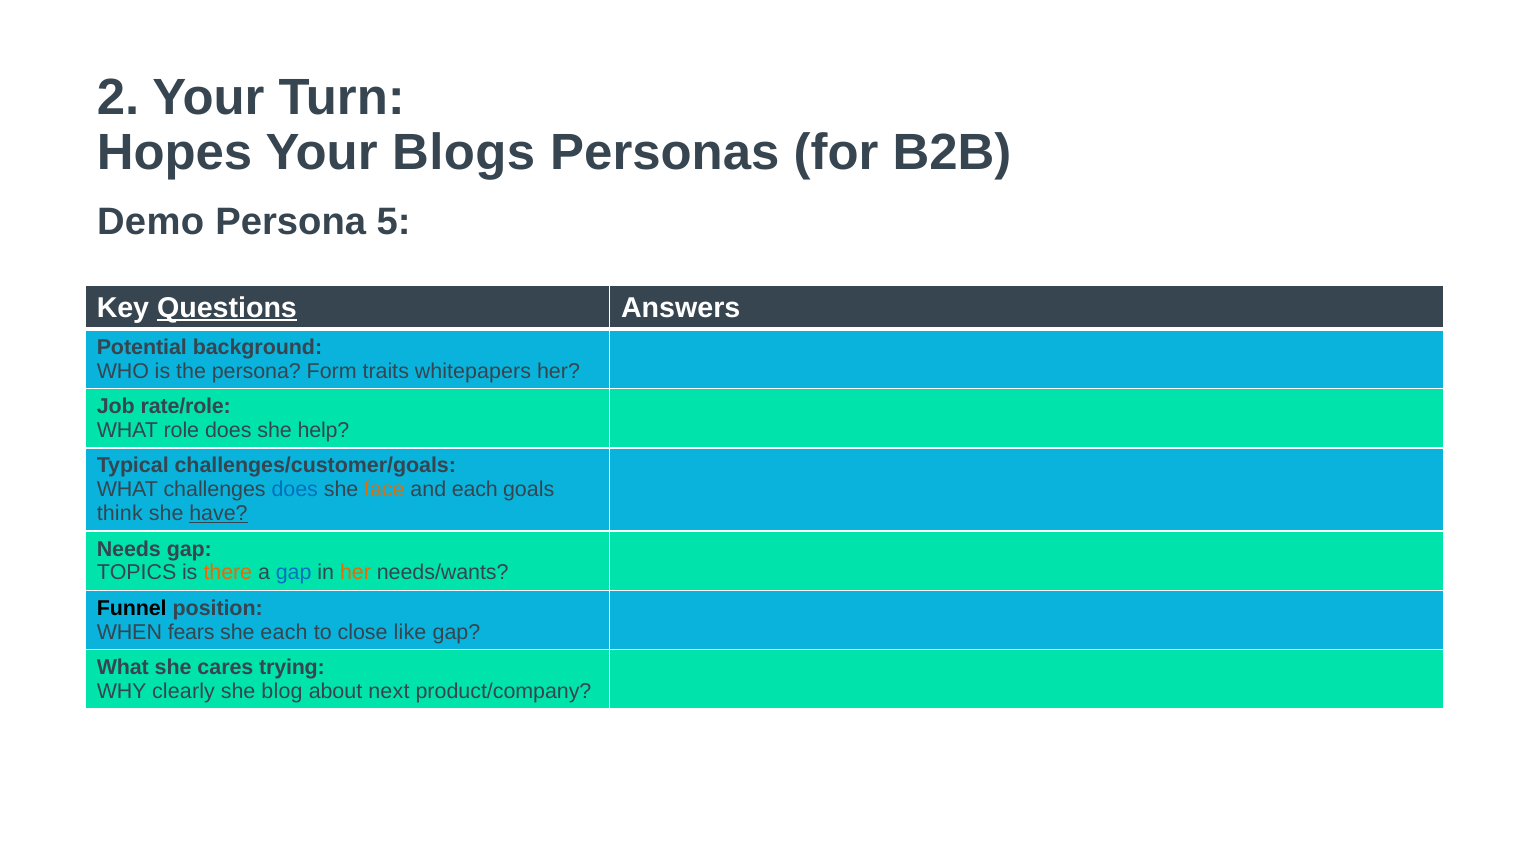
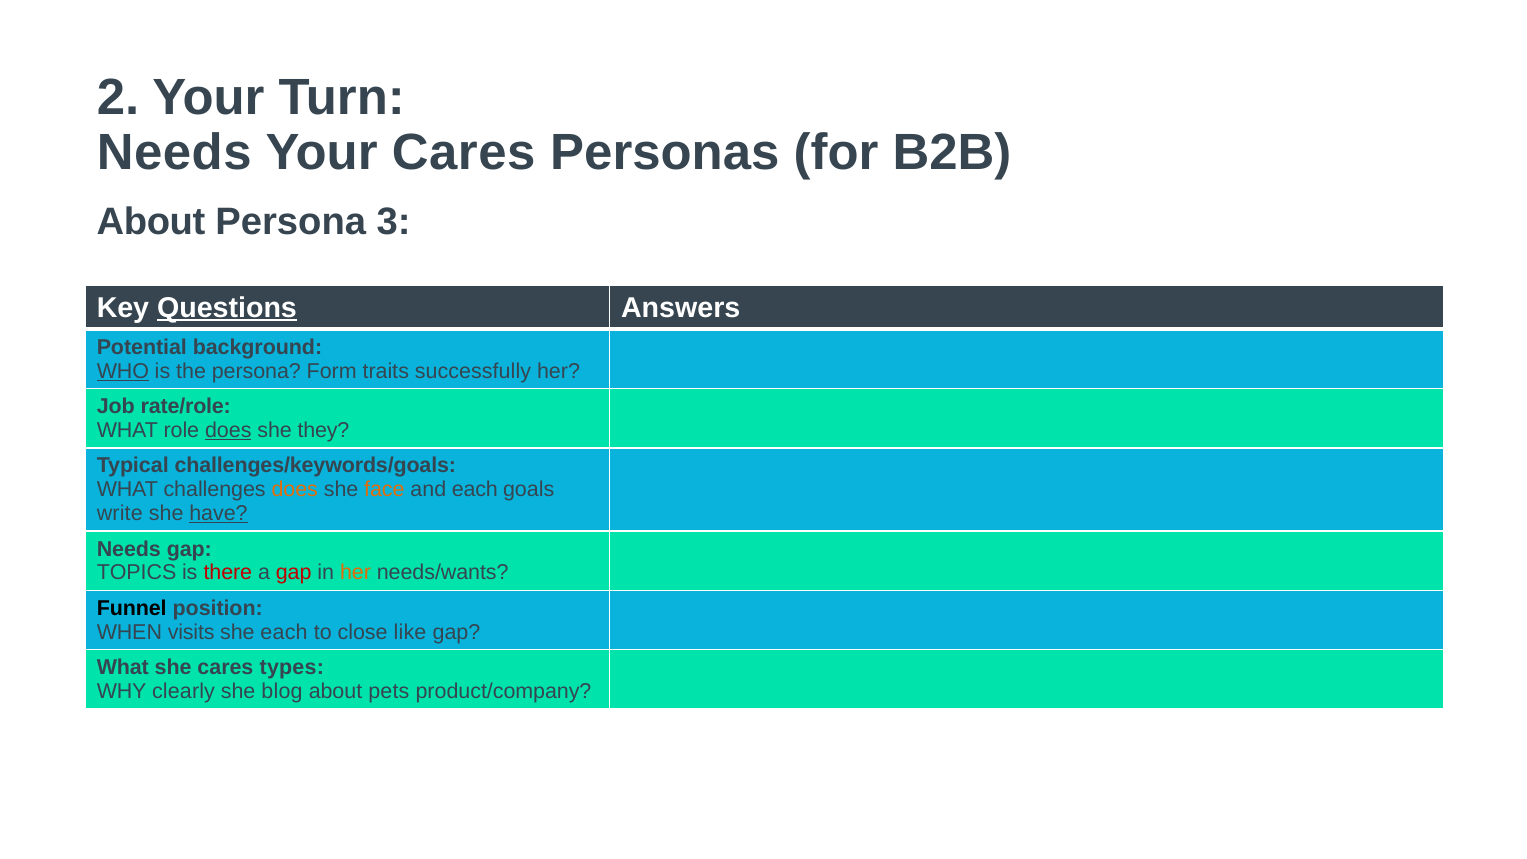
Hopes at (174, 153): Hopes -> Needs
Your Blogs: Blogs -> Cares
Demo at (151, 222): Demo -> About
5: 5 -> 3
WHO underline: none -> present
whitepapers: whitepapers -> successfully
does at (228, 430) underline: none -> present
help: help -> they
challenges/customer/goals: challenges/customer/goals -> challenges/keywords/goals
does at (295, 490) colour: blue -> orange
think: think -> write
there colour: orange -> red
gap at (294, 573) colour: blue -> red
fears: fears -> visits
trying: trying -> types
next: next -> pets
